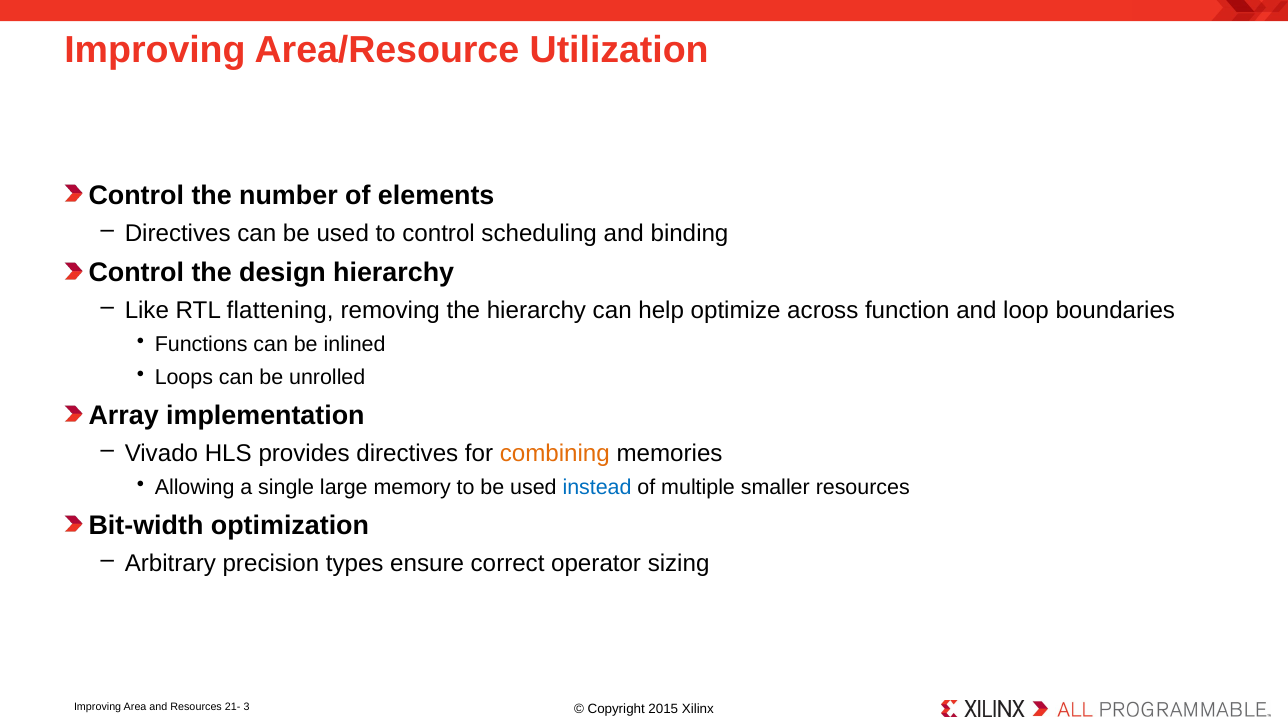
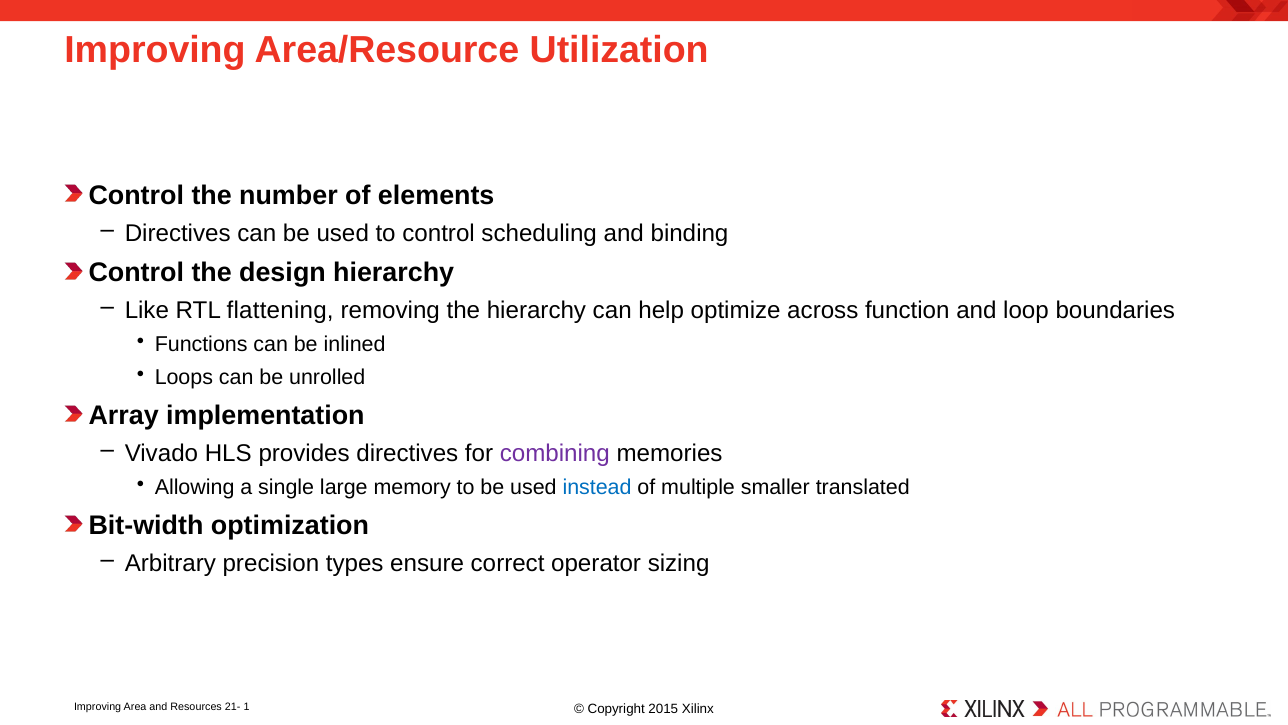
combining colour: orange -> purple
smaller resources: resources -> translated
3: 3 -> 1
